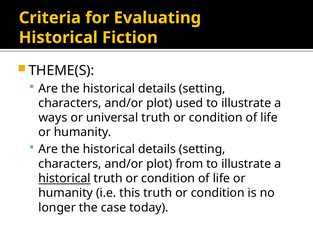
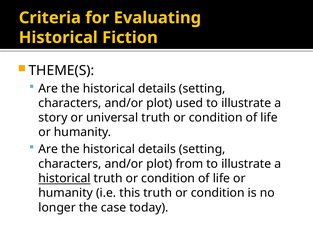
ways: ways -> story
